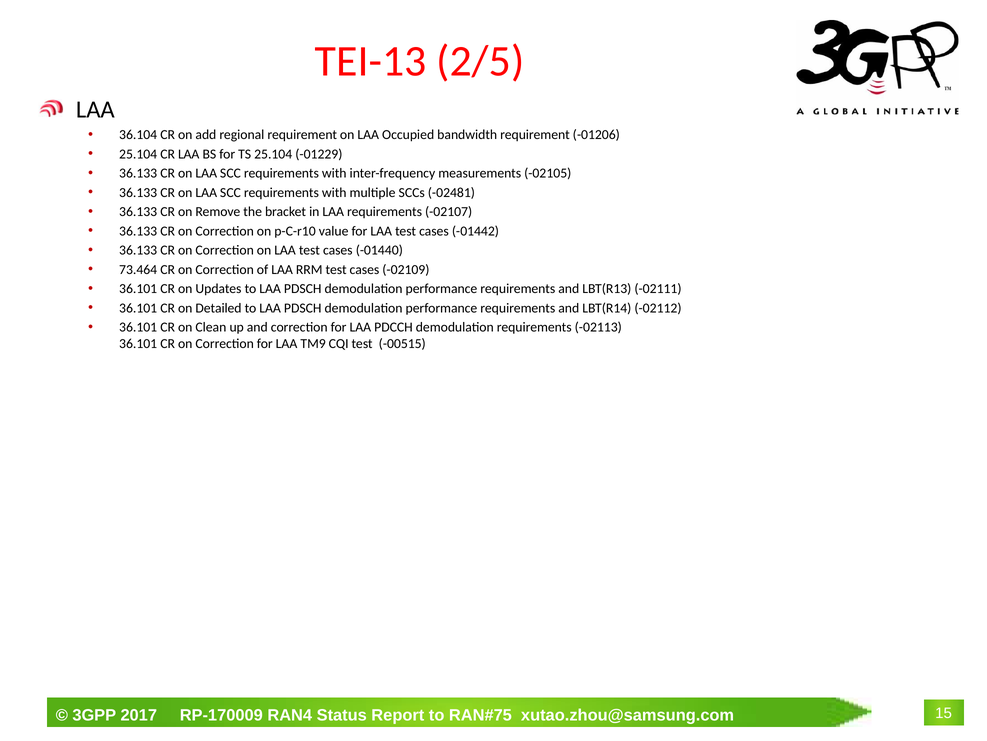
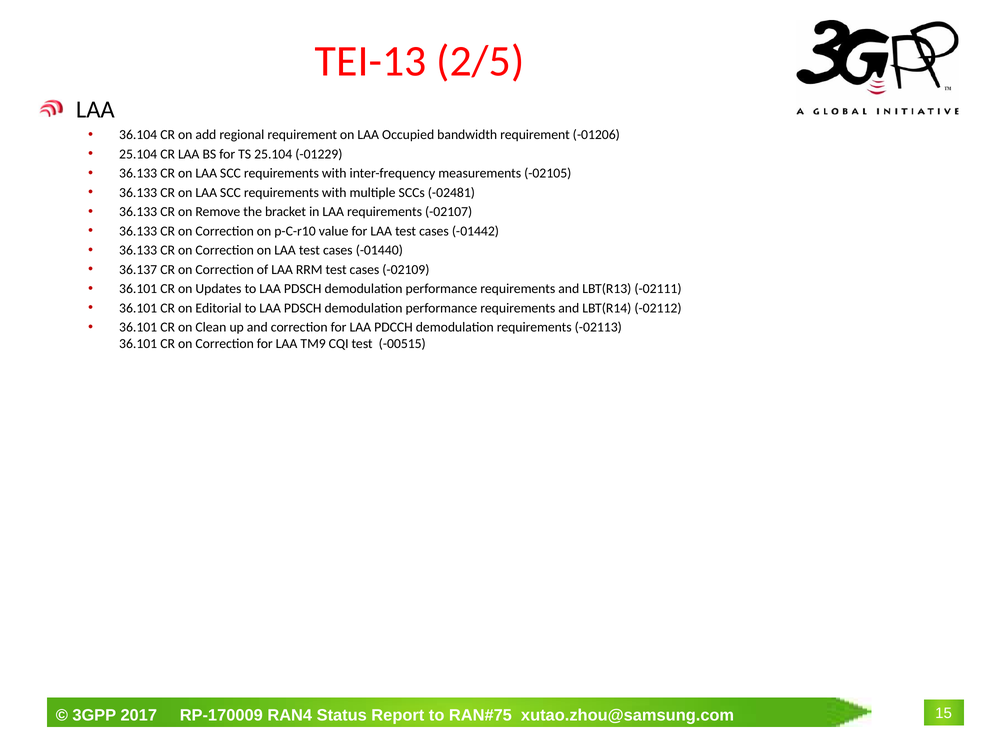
73.464: 73.464 -> 36.137
Detailed: Detailed -> Editorial
